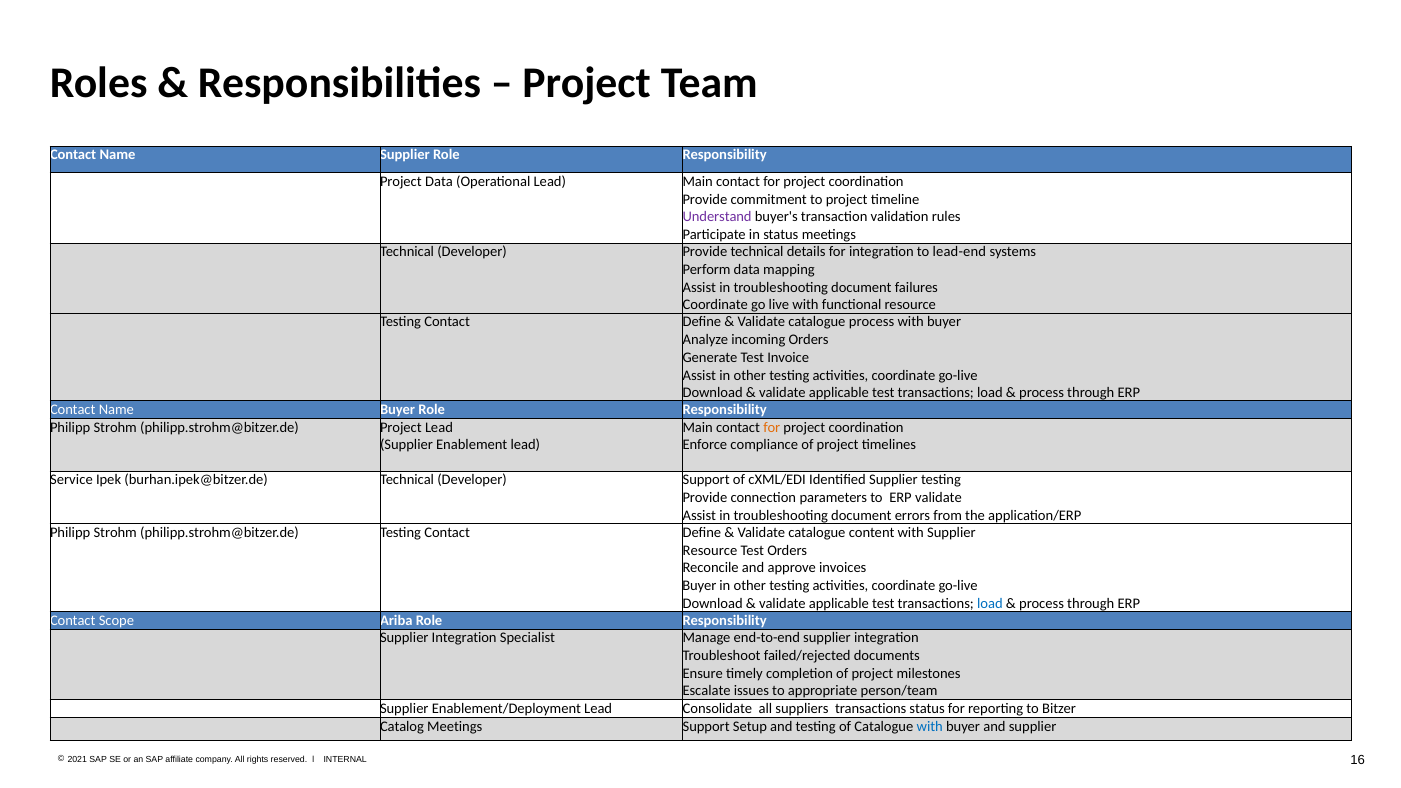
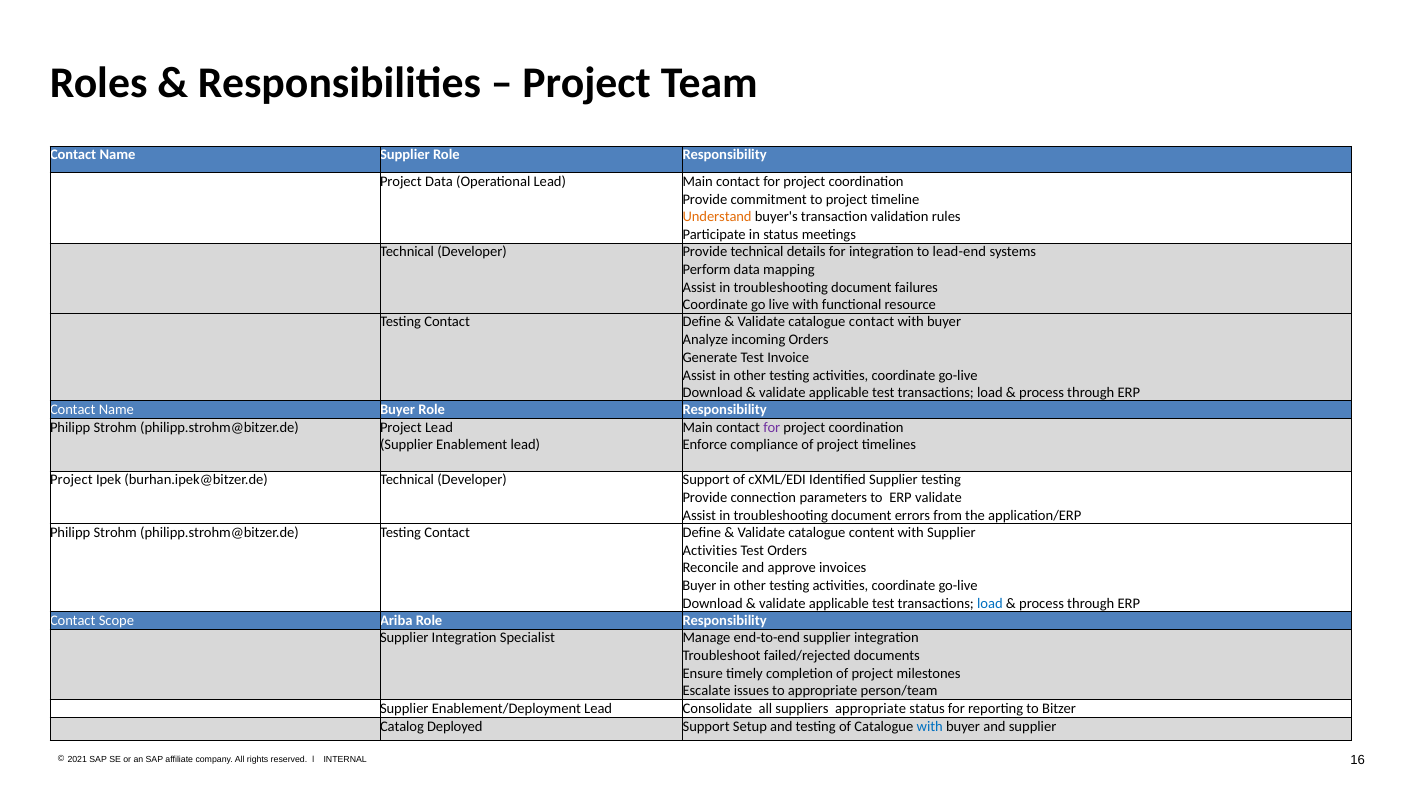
Understand colour: purple -> orange
catalogue process: process -> contact
for at (772, 427) colour: orange -> purple
Service at (71, 480): Service -> Project
Resource at (710, 550): Resource -> Activities
suppliers transactions: transactions -> appropriate
Catalog Meetings: Meetings -> Deployed
